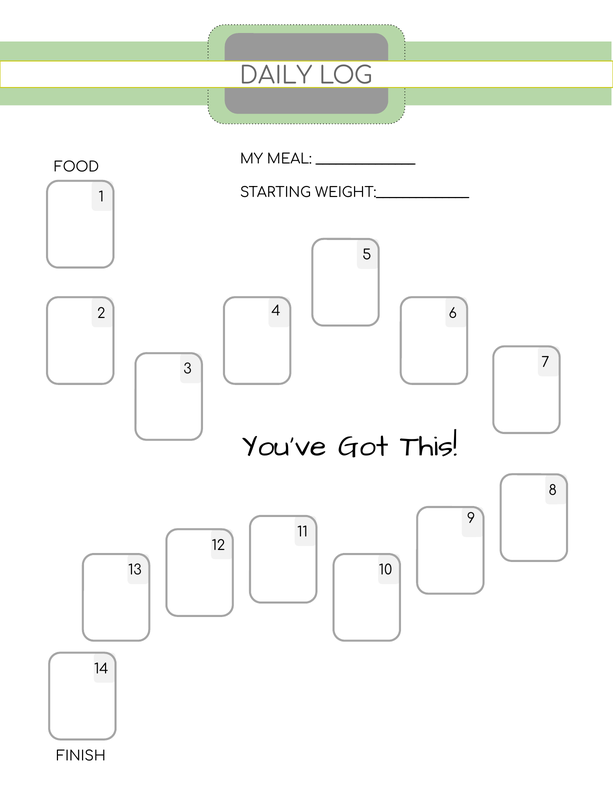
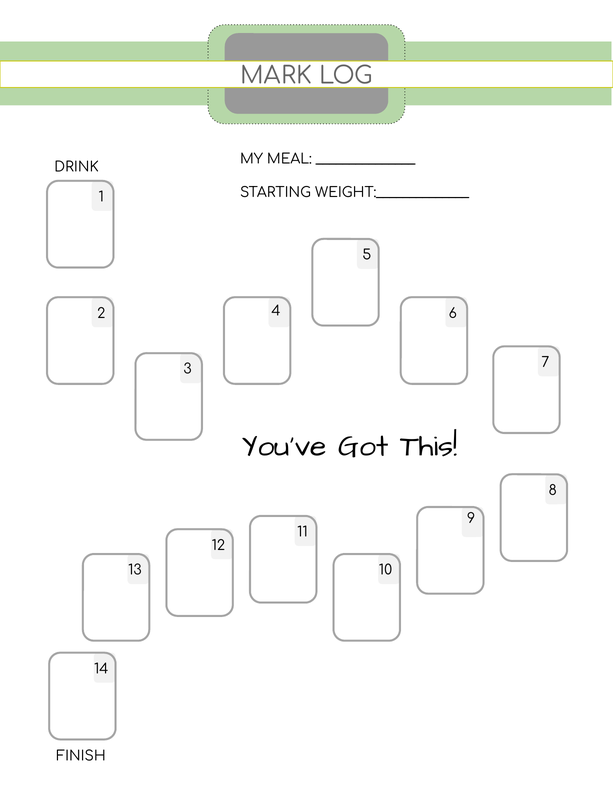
DAILY: DAILY -> MARK
FOOD: FOOD -> DRINK
